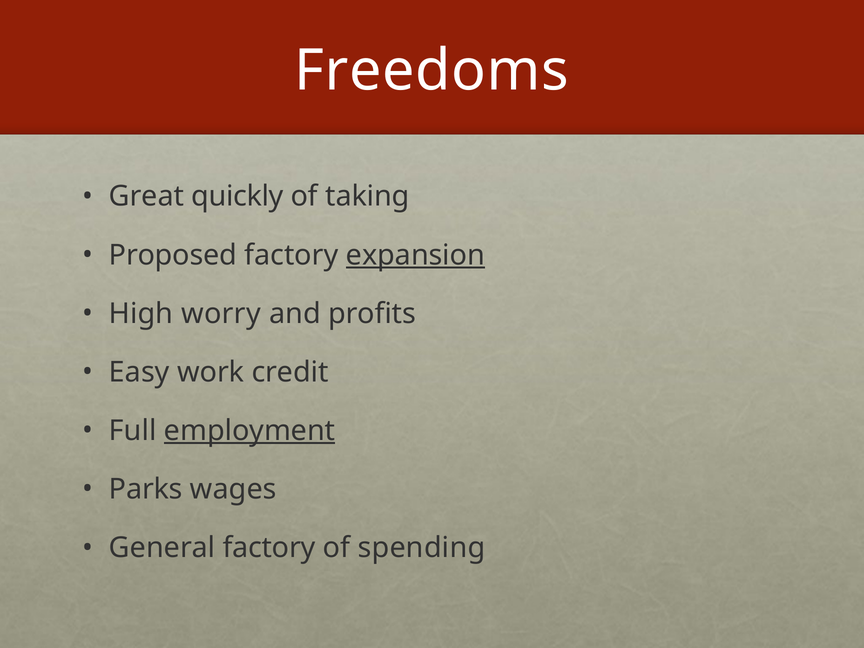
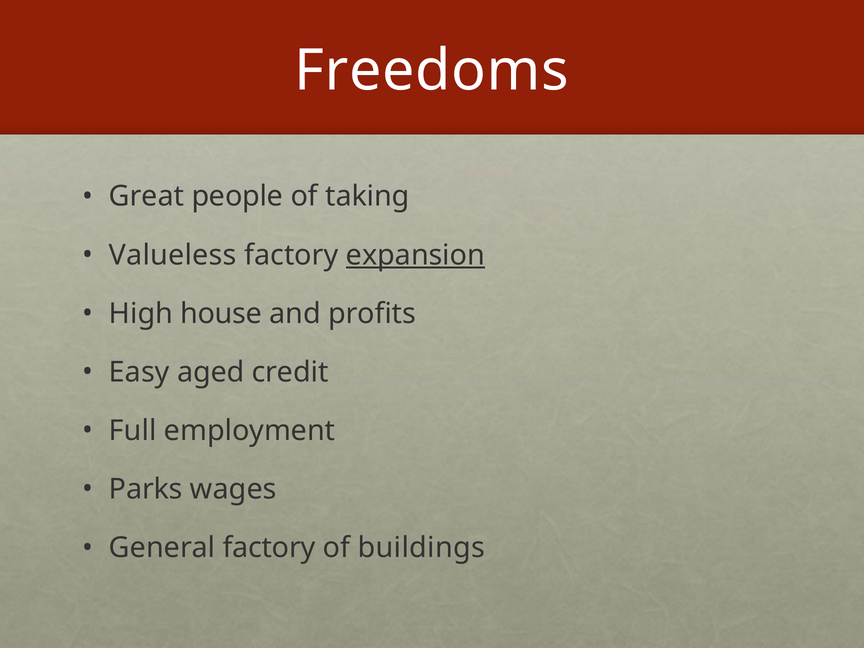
quickly: quickly -> people
Proposed: Proposed -> Valueless
worry: worry -> house
work: work -> aged
employment underline: present -> none
spending: spending -> buildings
